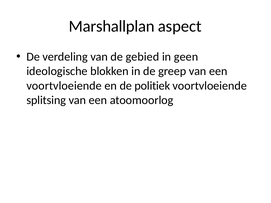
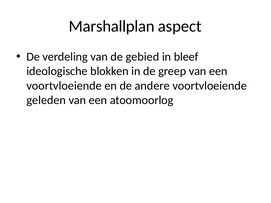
geen: geen -> bleef
politiek: politiek -> andere
splitsing: splitsing -> geleden
